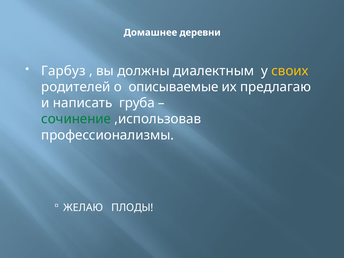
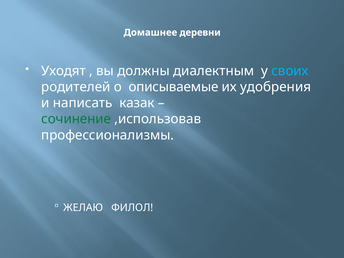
Гарбуз: Гарбуз -> Уходят
своих colour: yellow -> light blue
предлагаю: предлагаю -> удобрения
груба: груба -> казак
ПЛОДЫ: ПЛОДЫ -> ФИЛОЛ
